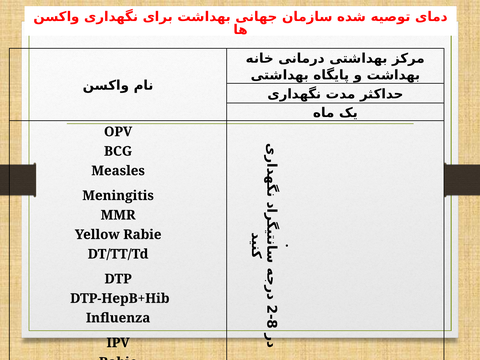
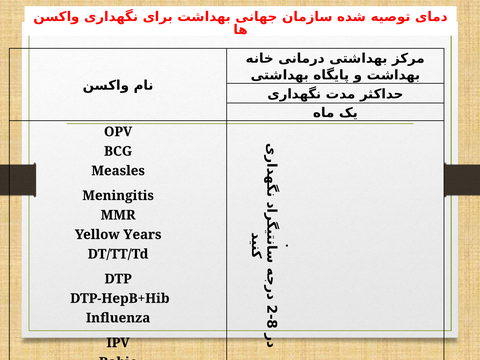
Yellow Rabie: Rabie -> Years
